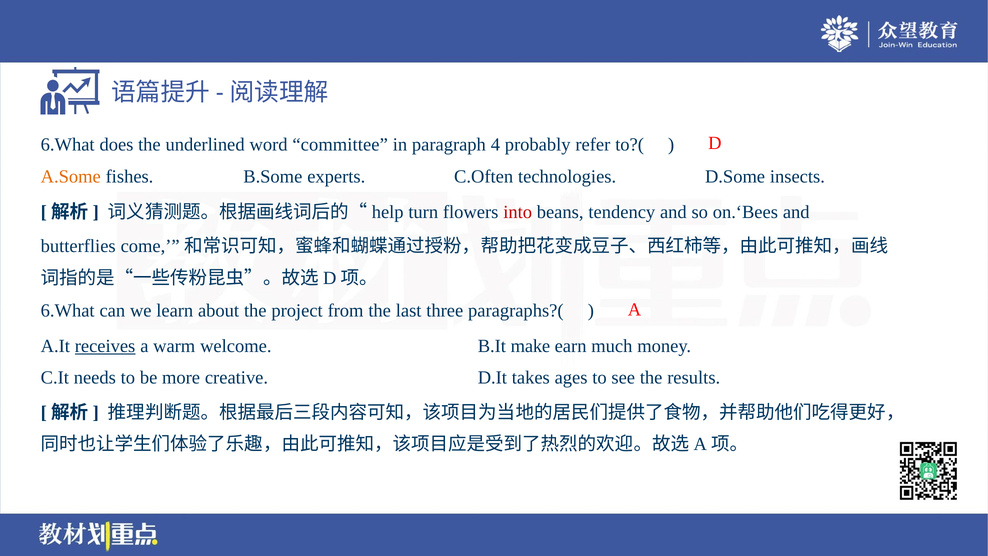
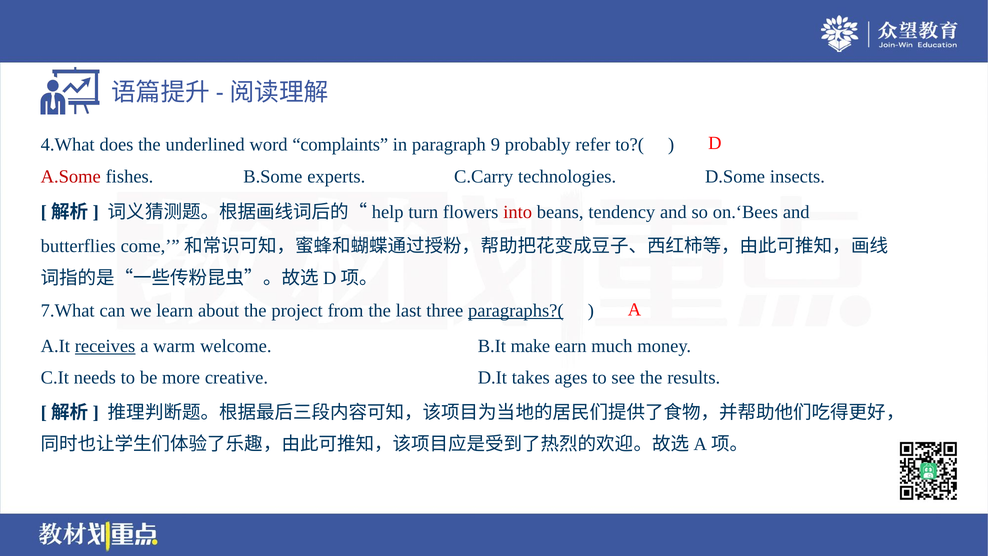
6.What at (68, 144): 6.What -> 4.What
committee: committee -> complaints
4: 4 -> 9
A.Some colour: orange -> red
C.Often: C.Often -> C.Carry
6.What at (68, 310): 6.What -> 7.What
paragraphs?( underline: none -> present
